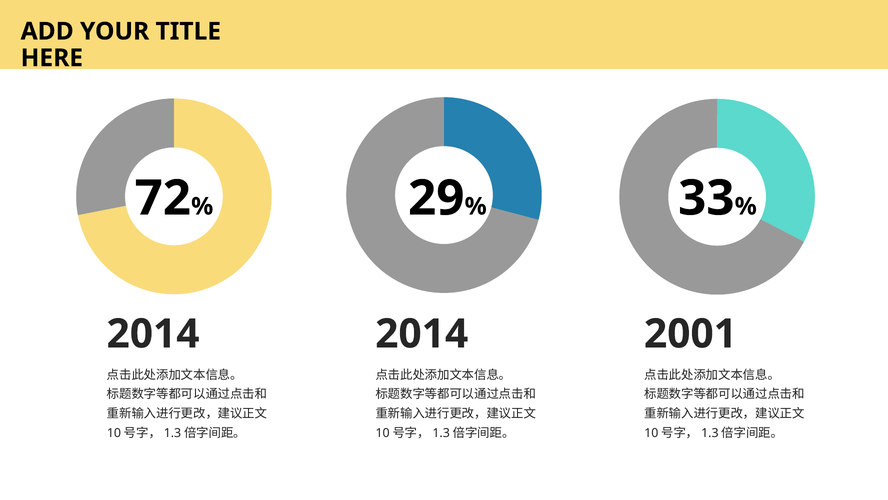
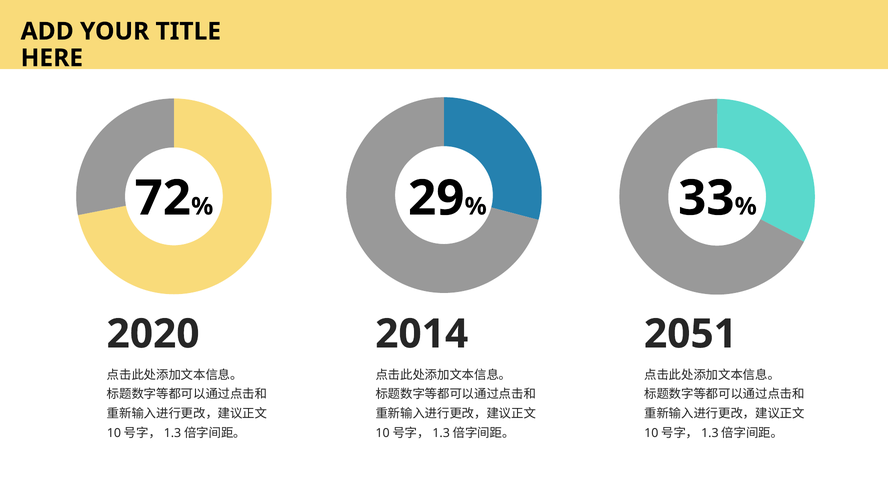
2014 at (153, 334): 2014 -> 2020
2001: 2001 -> 2051
